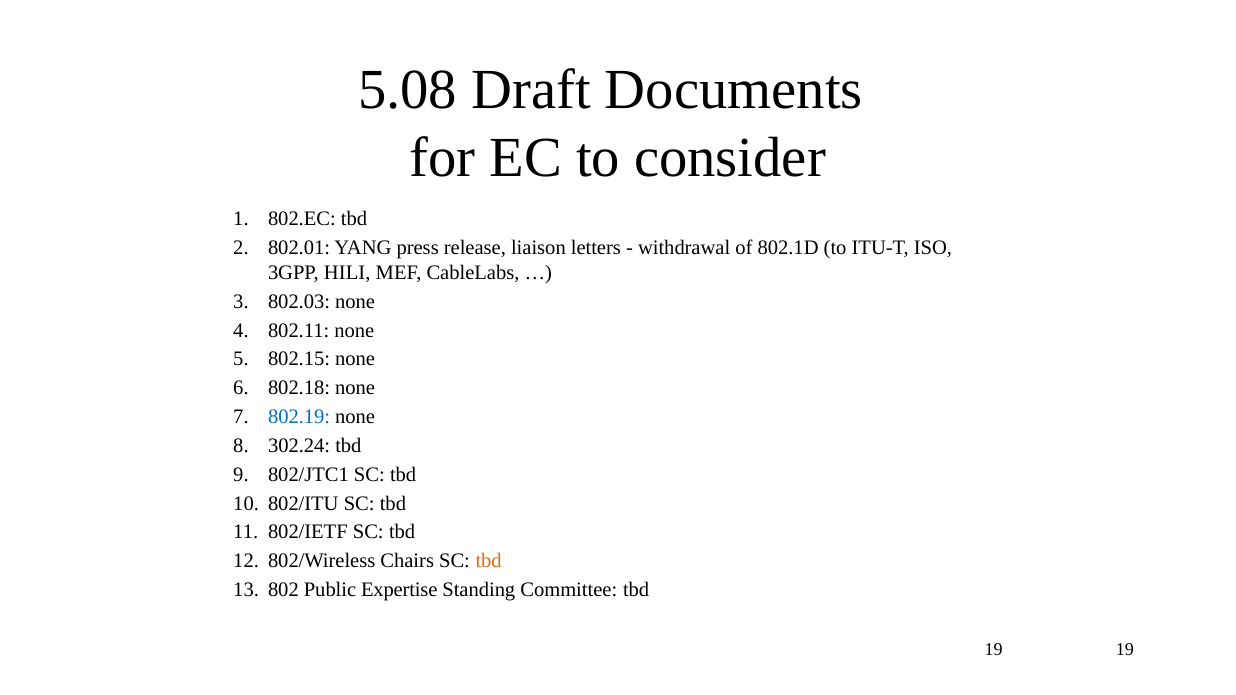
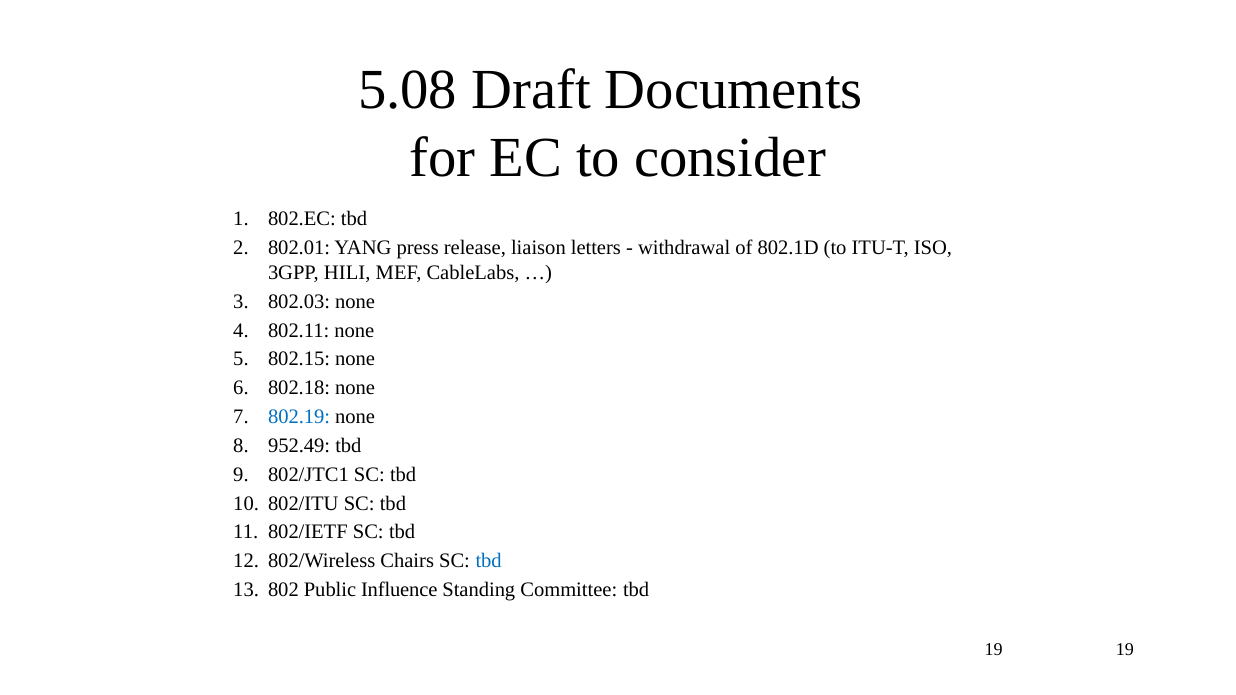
302.24: 302.24 -> 952.49
tbd at (489, 561) colour: orange -> blue
Expertise: Expertise -> Influence
